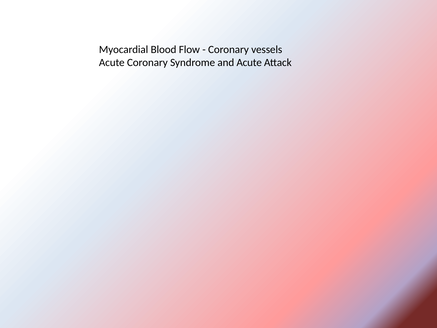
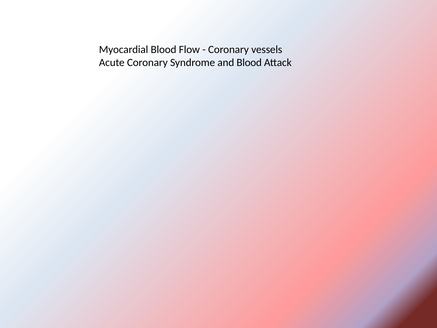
and Acute: Acute -> Blood
